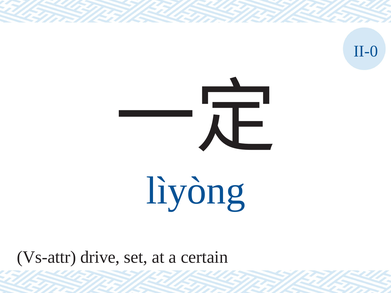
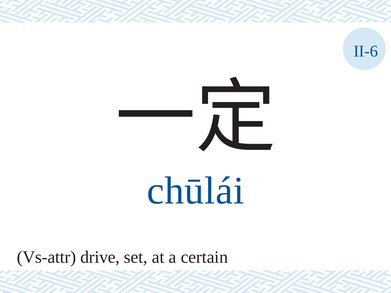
II-0: II-0 -> II-6
lìyòng: lìyòng -> chūlái
